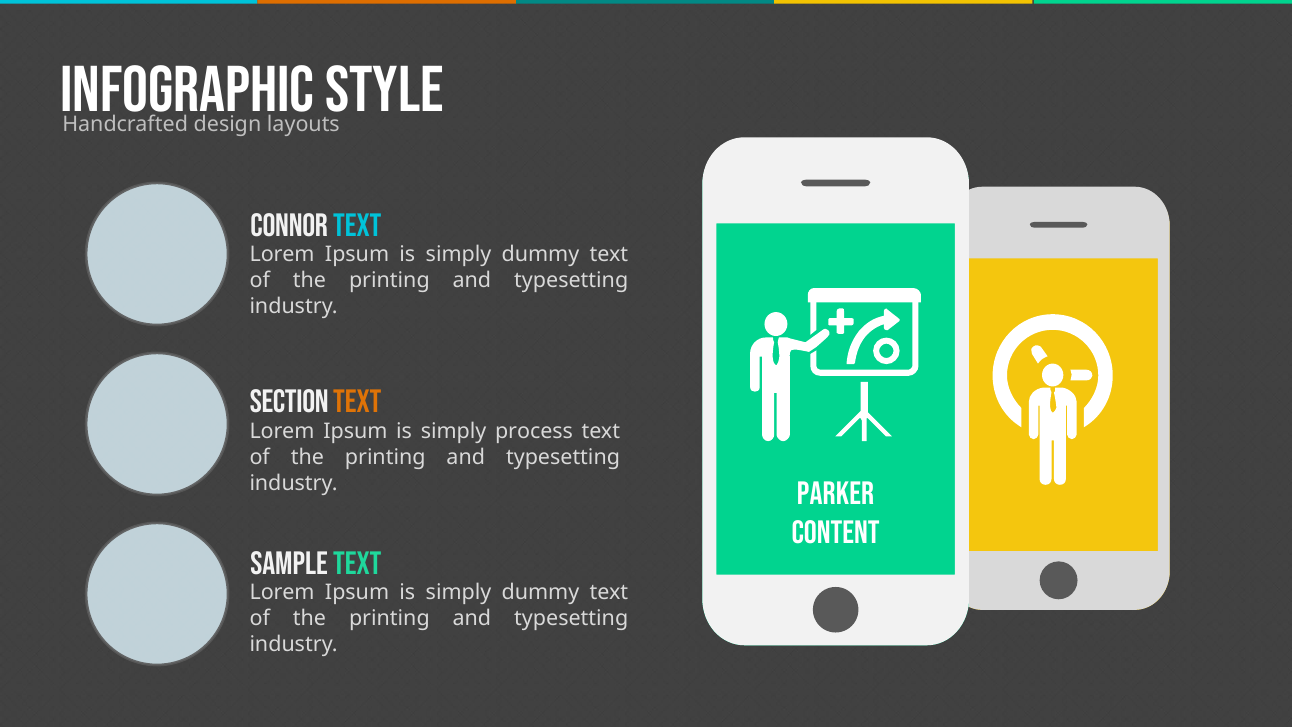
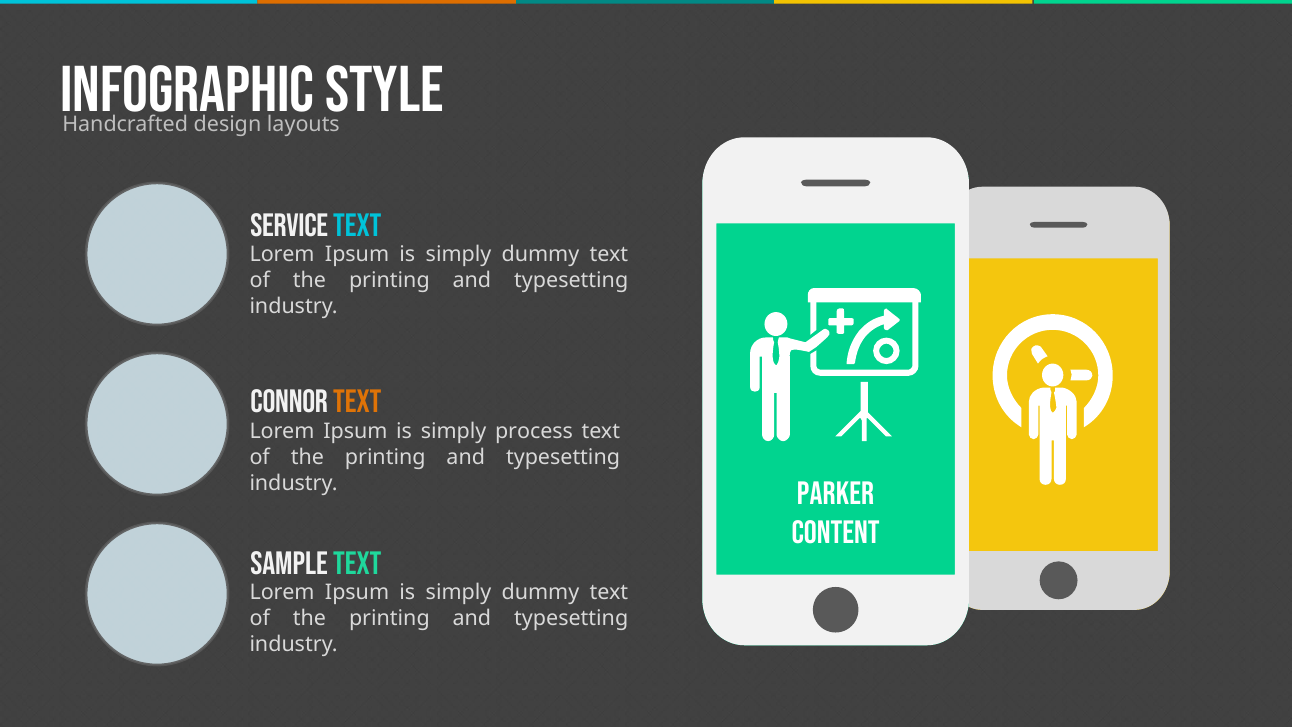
CONNOR: CONNOR -> SERVICE
SECTION: SECTION -> CONNOR
